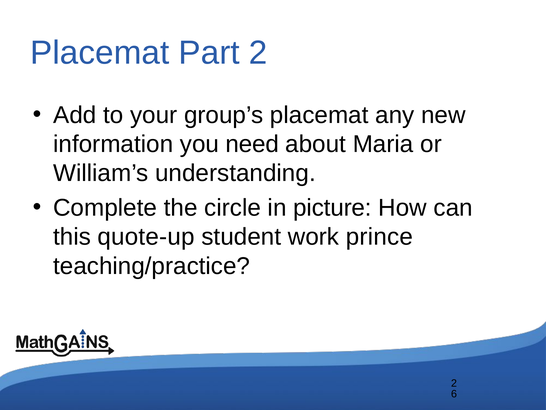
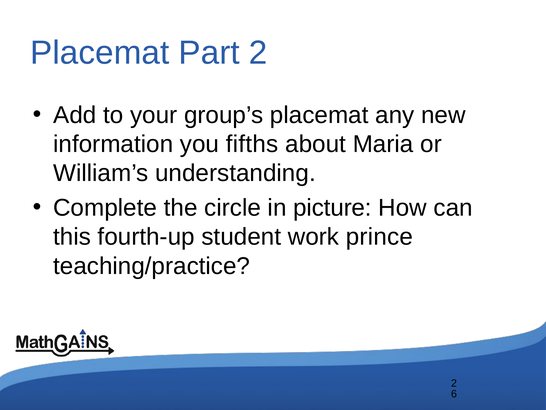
need: need -> fifths
quote-up: quote-up -> fourth-up
